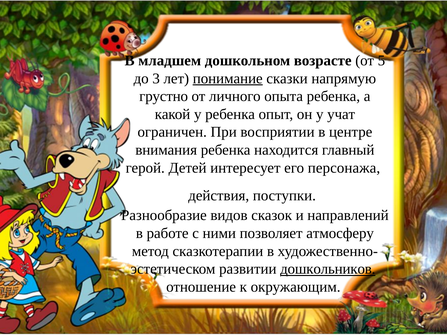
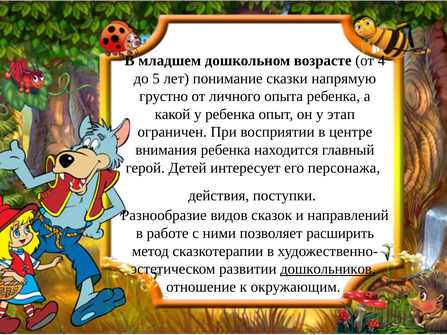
5: 5 -> 4
3: 3 -> 5
понимание underline: present -> none
учат: учат -> этап
атмосферу: атмосферу -> расширить
